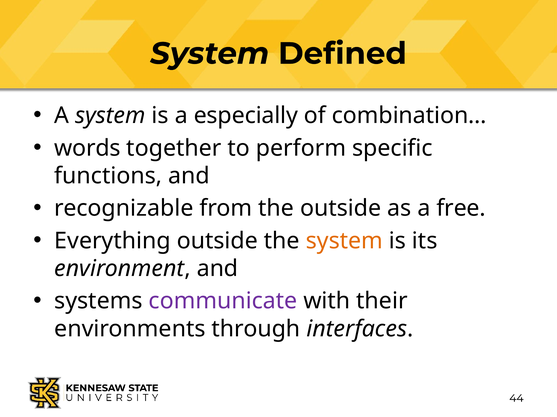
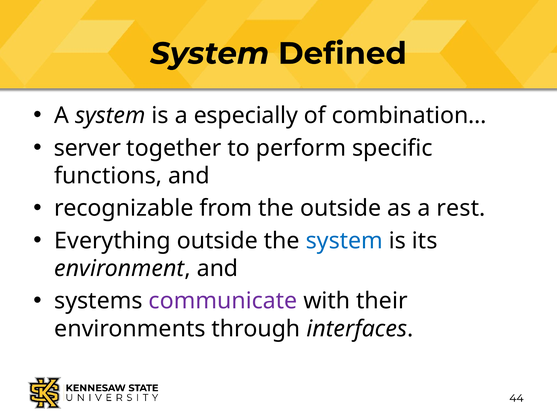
words: words -> server
free: free -> rest
system at (344, 241) colour: orange -> blue
